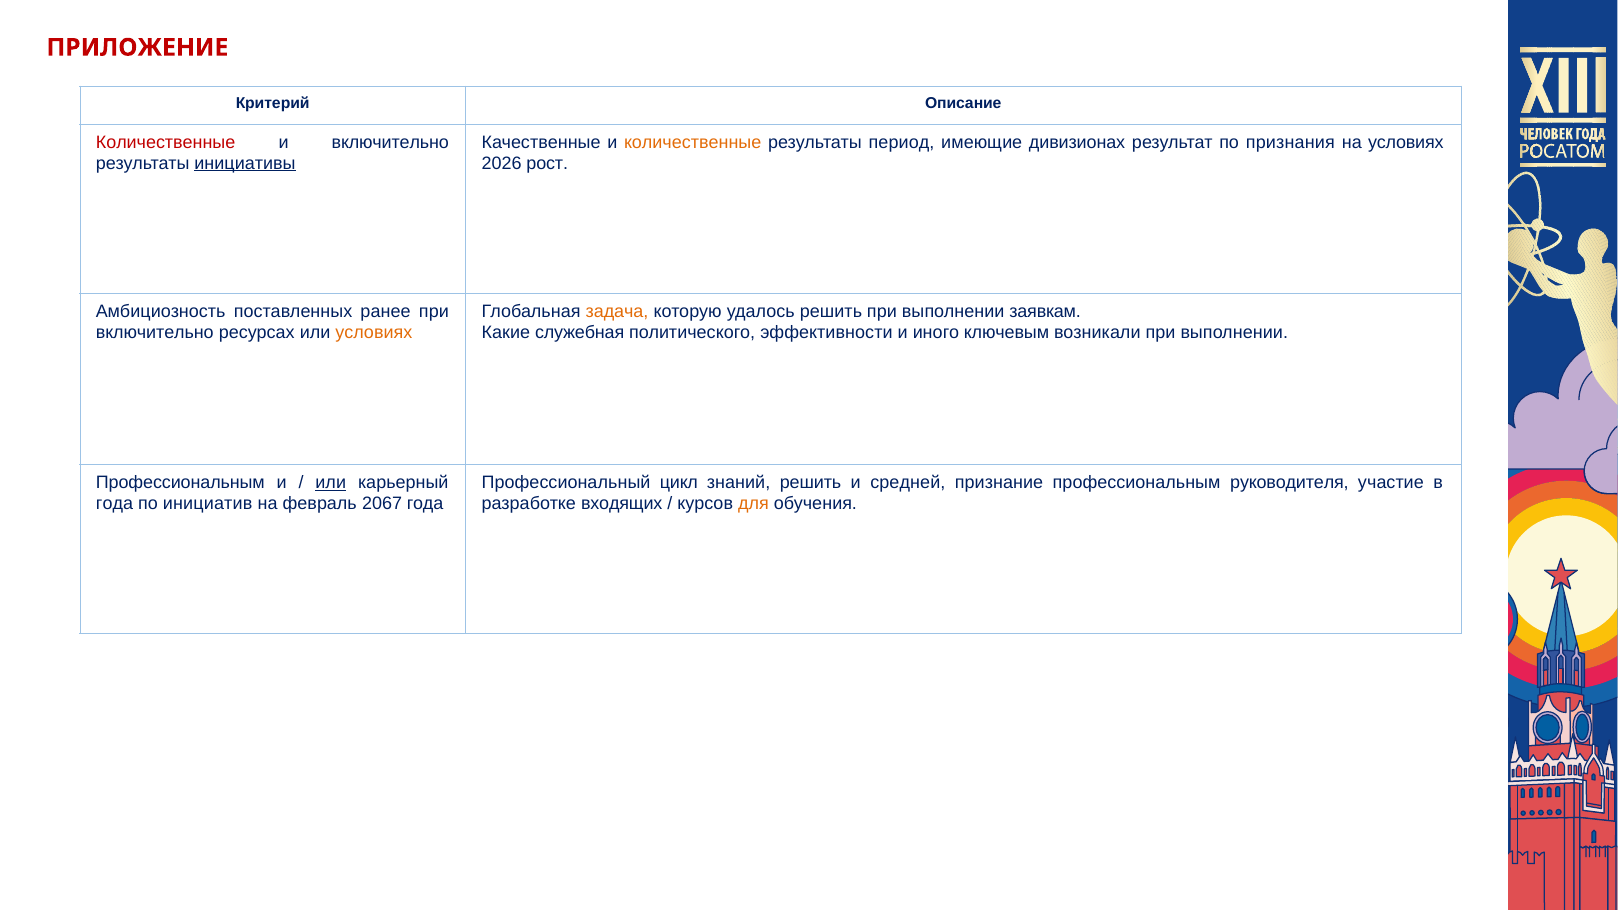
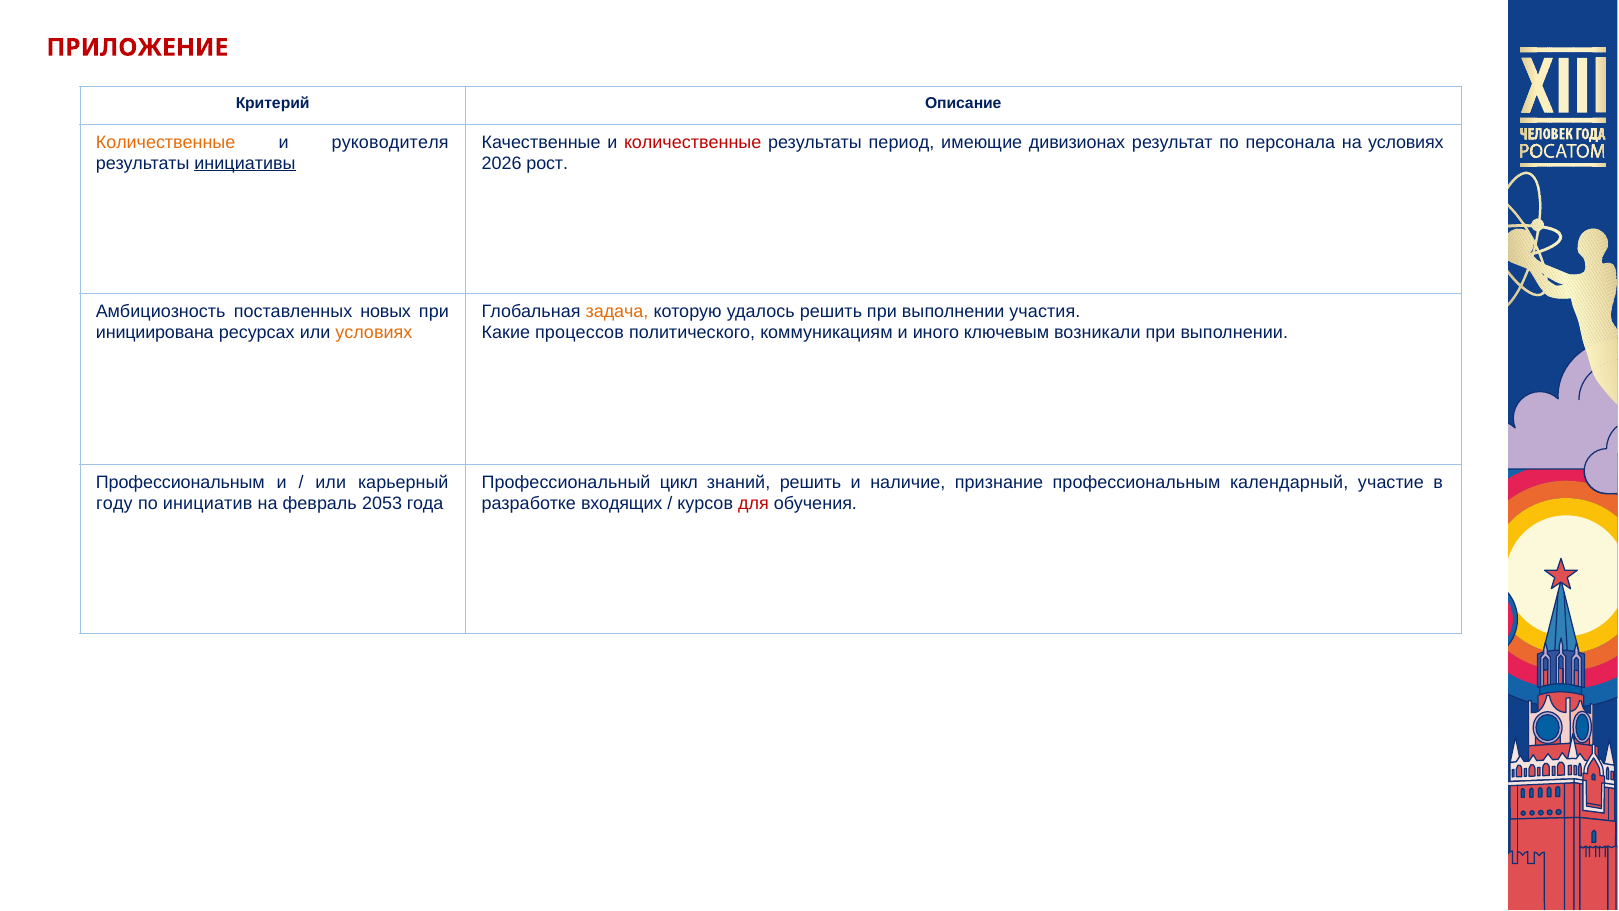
Количественные at (166, 143) colour: red -> orange
и включительно: включительно -> руководителя
количественные at (693, 143) colour: orange -> red
признания: признания -> персонала
ранее: ранее -> новых
заявкам: заявкам -> участия
включительно at (155, 332): включительно -> инициирована
служебная: служебная -> процессов
эффективности: эффективности -> коммуникациям
или at (331, 483) underline: present -> none
средней: средней -> наличие
руководителя: руководителя -> календарный
года at (115, 503): года -> году
2067: 2067 -> 2053
для colour: orange -> red
